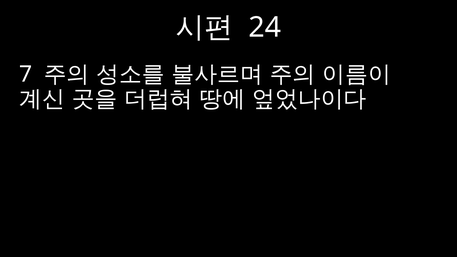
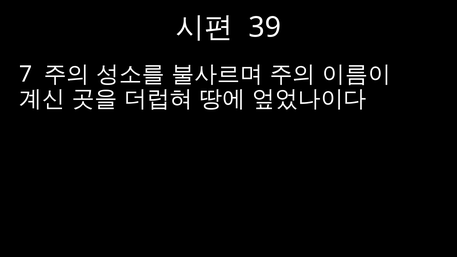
24: 24 -> 39
